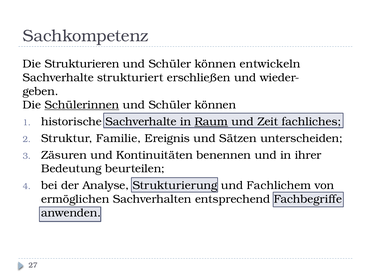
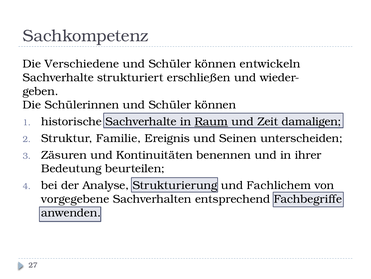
Strukturieren: Strukturieren -> Verschiedene
Schülerinnen underline: present -> none
fachliches: fachliches -> damaligen
Sätzen: Sätzen -> Seinen
ermöglichen: ermöglichen -> vorgegebene
